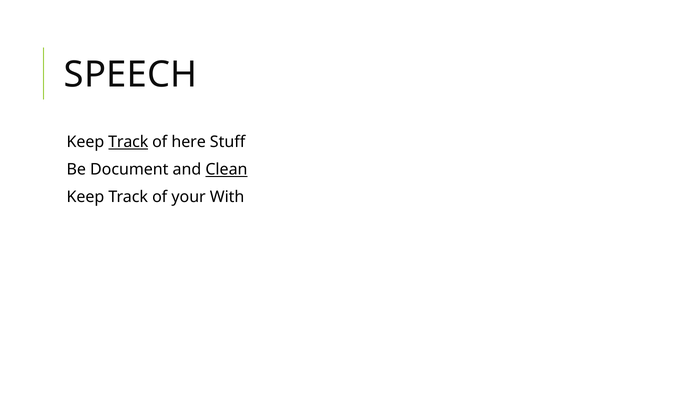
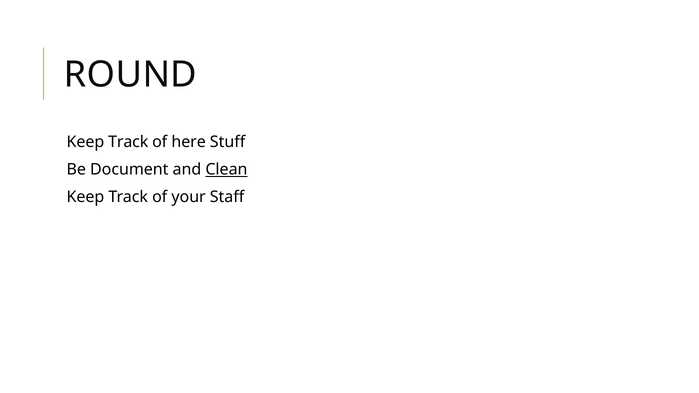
SPEECH: SPEECH -> ROUND
Track at (128, 142) underline: present -> none
With: With -> Staff
